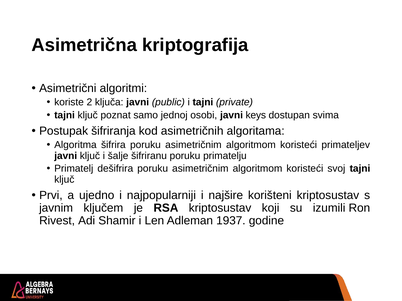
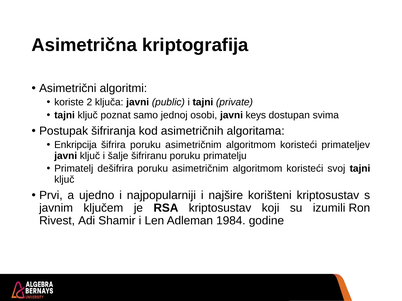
Algoritma: Algoritma -> Enkripcija
1937: 1937 -> 1984
